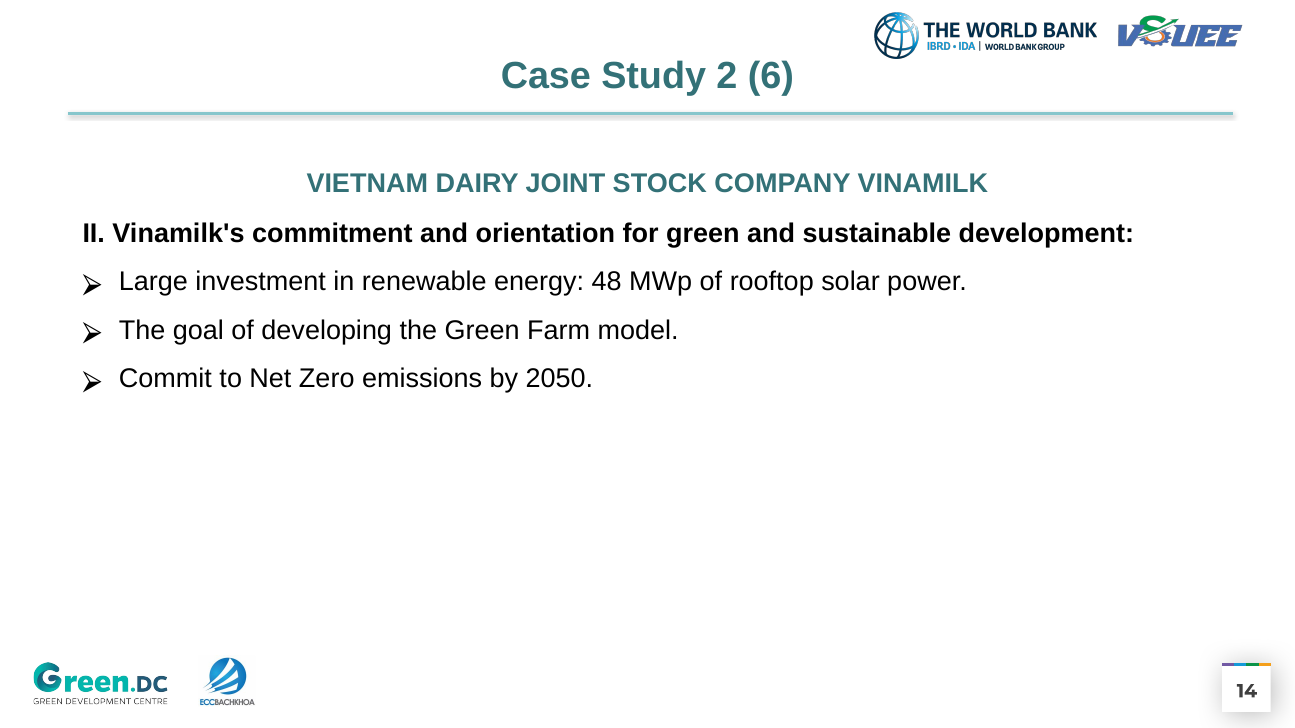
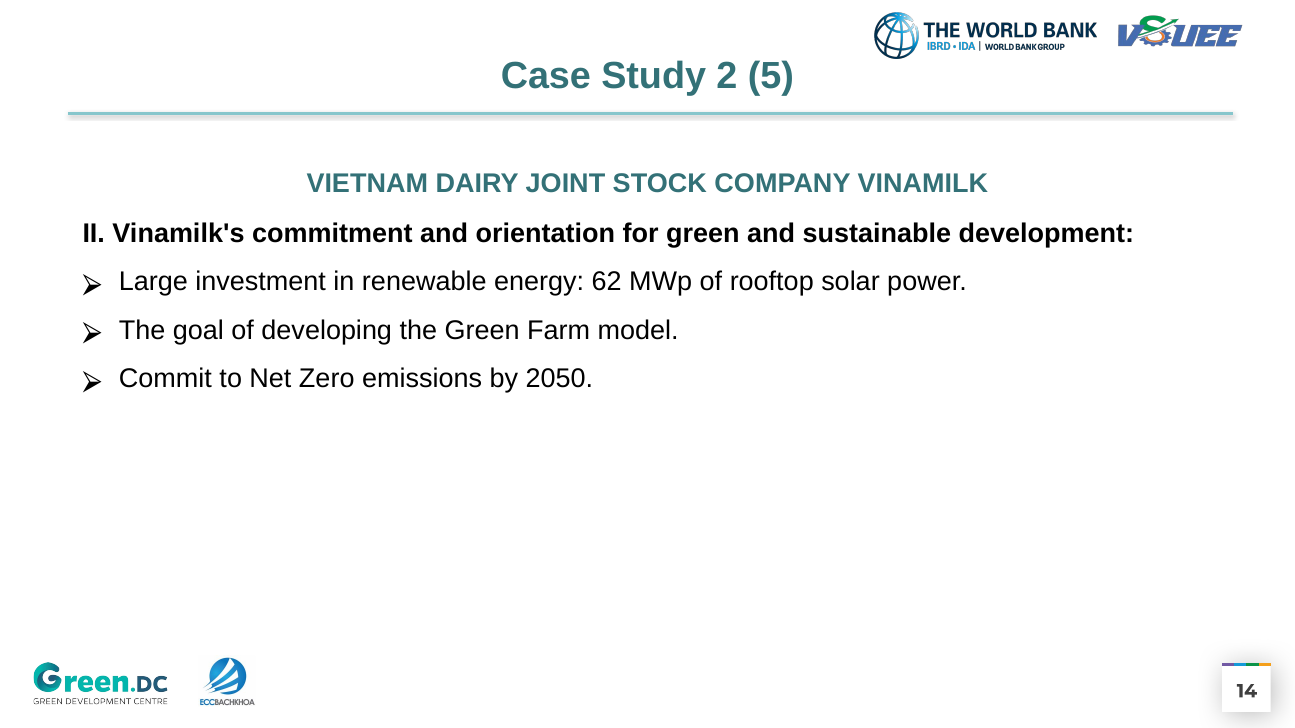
6: 6 -> 5
48: 48 -> 62
